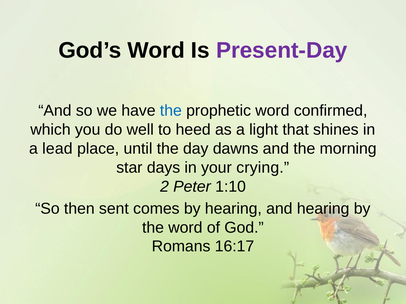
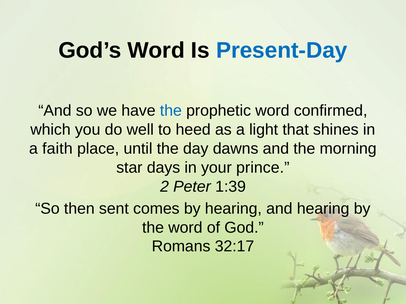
Present-Day colour: purple -> blue
lead: lead -> faith
crying: crying -> prince
1:10: 1:10 -> 1:39
16:17: 16:17 -> 32:17
